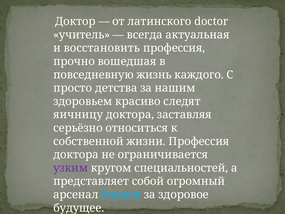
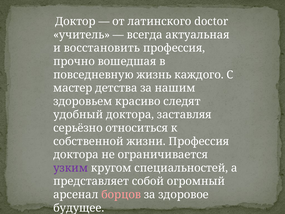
просто: просто -> мастер
яичницу: яичницу -> удобный
борцов colour: light blue -> pink
